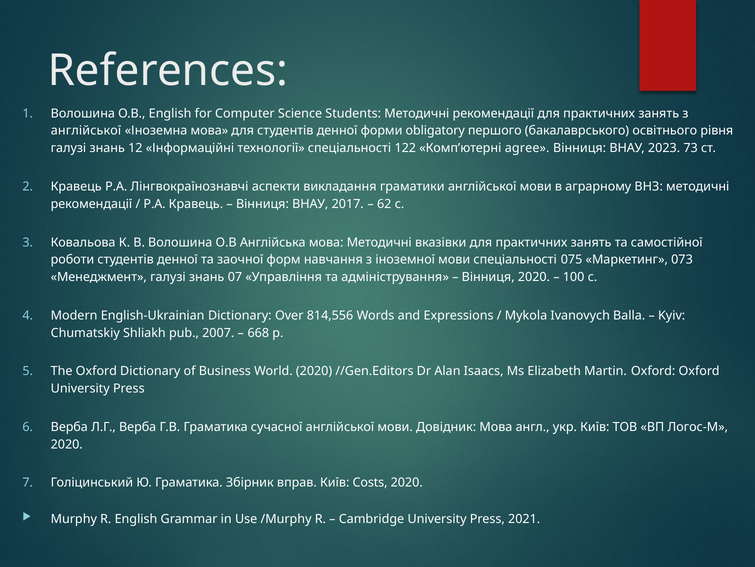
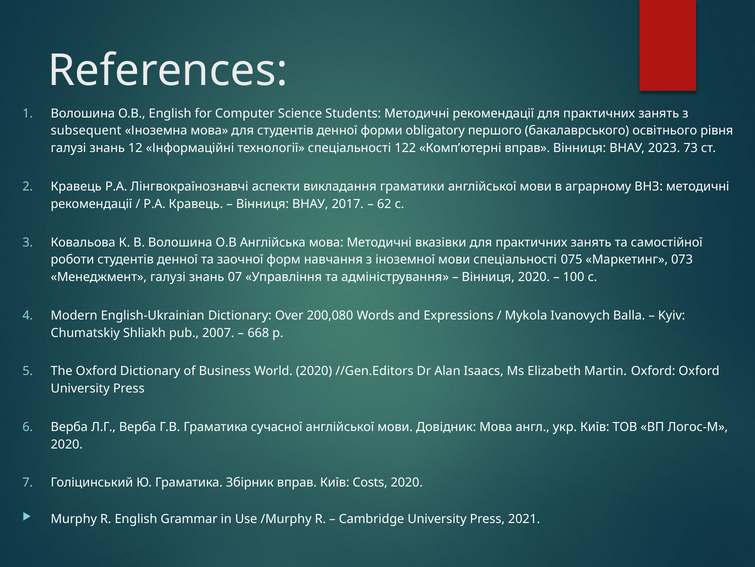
англійської at (86, 131): англійської -> subsequent
Комп’ютерні agree: agree -> вправ
814,556: 814,556 -> 200,080
